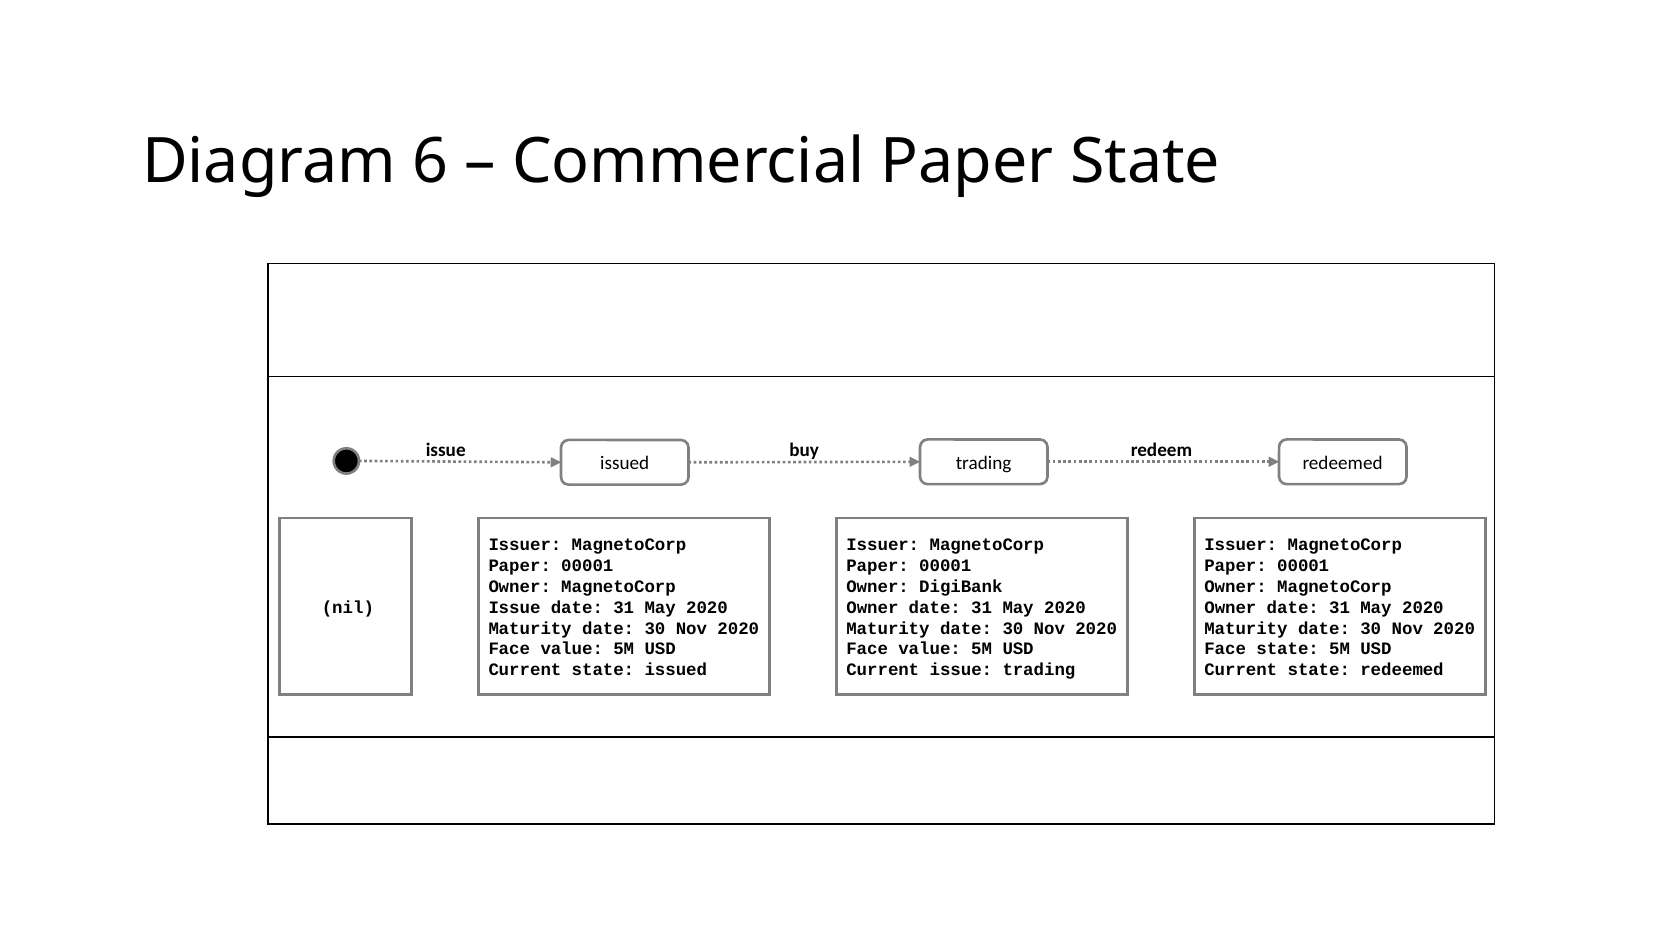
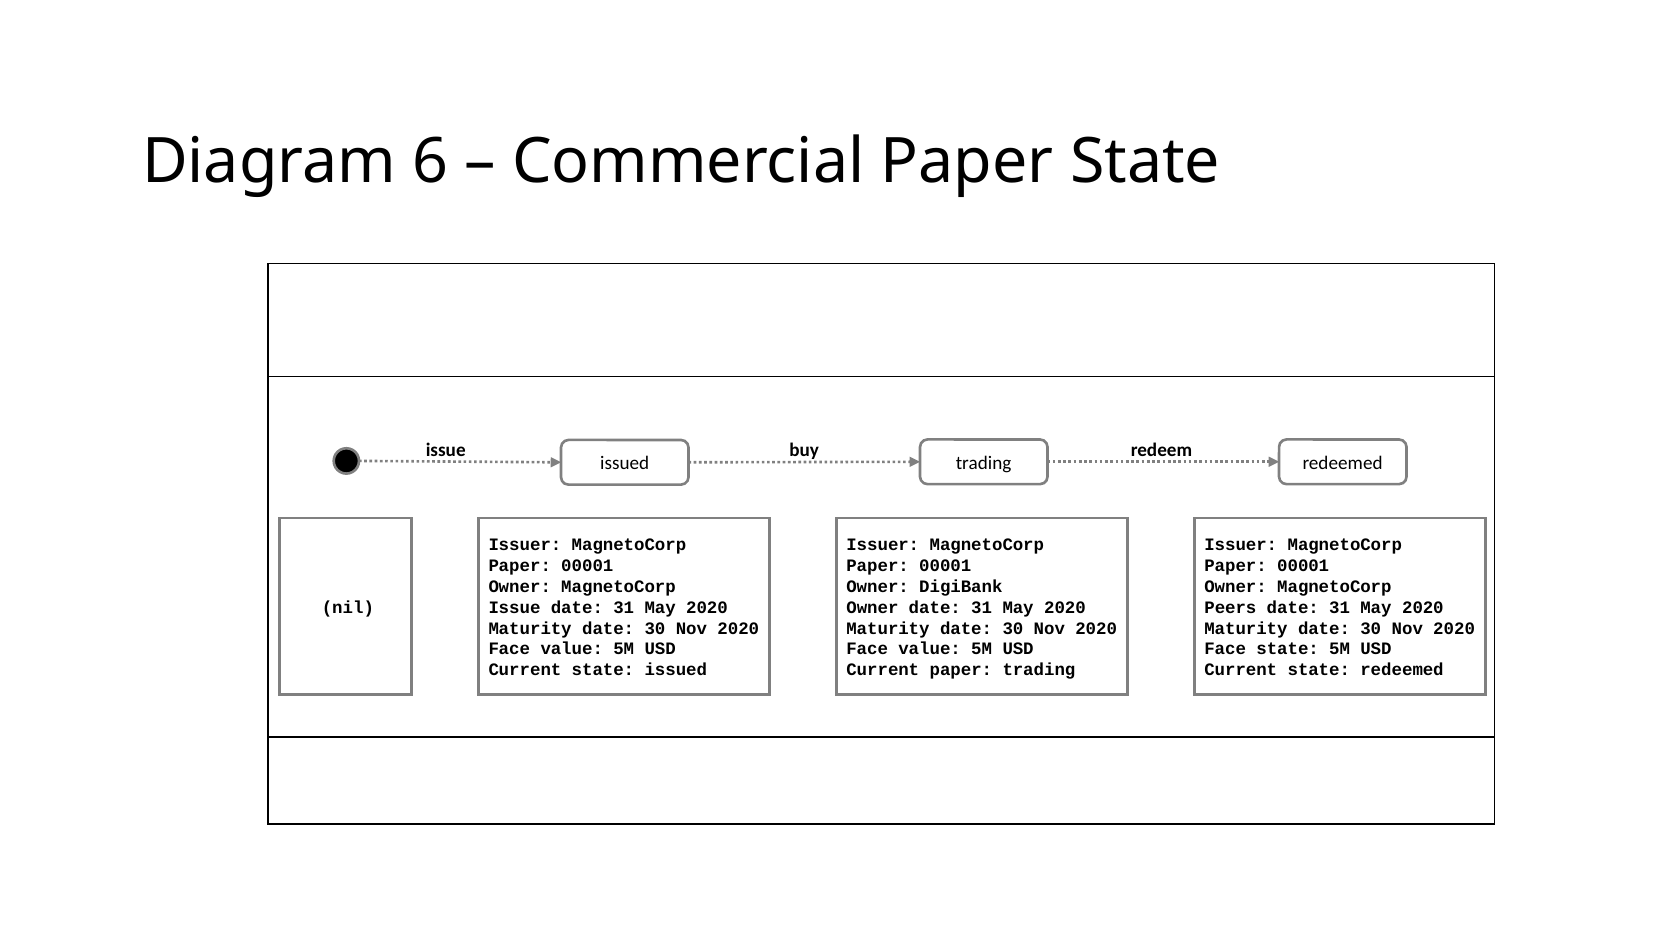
Owner at (1230, 607): Owner -> Peers
Current issue: issue -> paper
